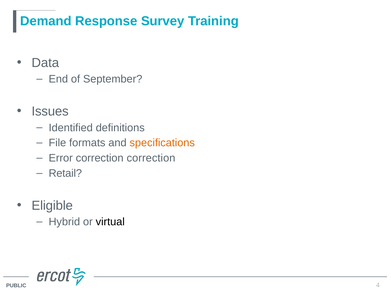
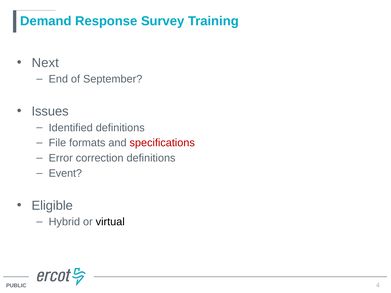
Data: Data -> Next
specifications colour: orange -> red
correction correction: correction -> definitions
Retail: Retail -> Event
